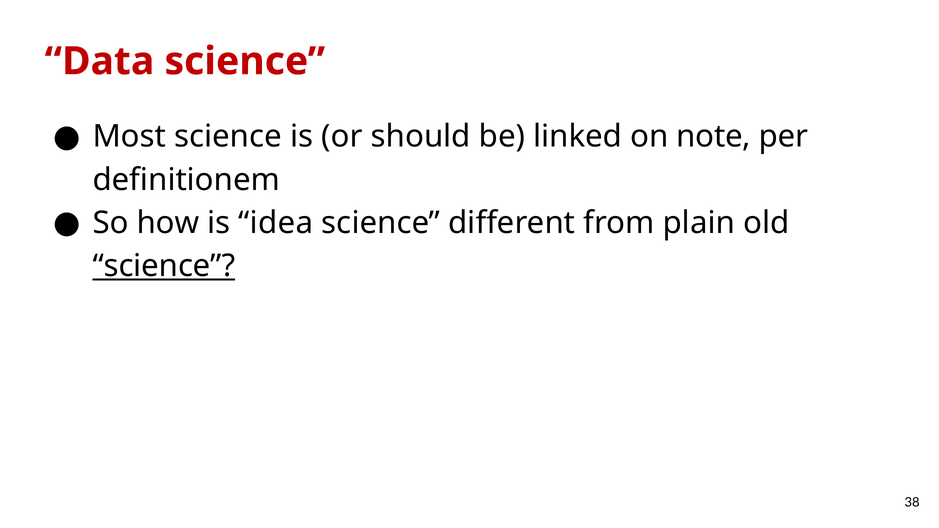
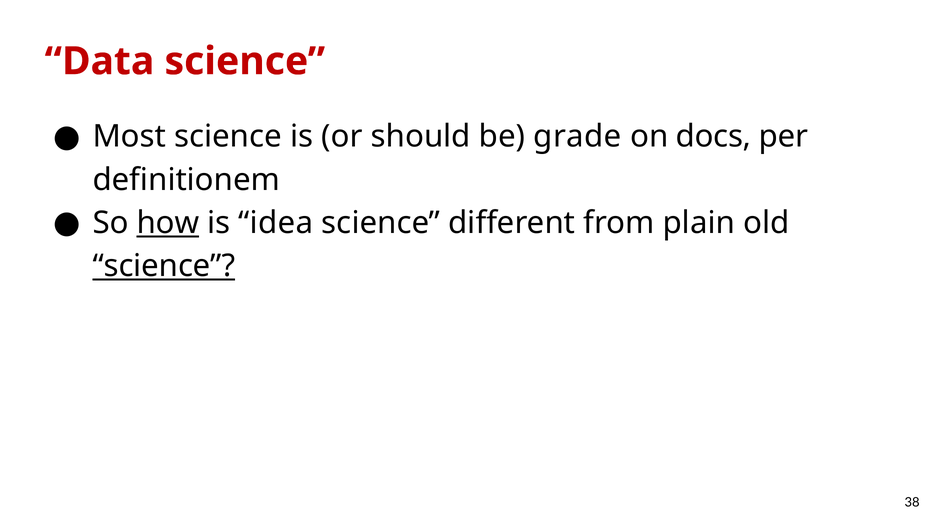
linked: linked -> grade
note: note -> docs
how underline: none -> present
